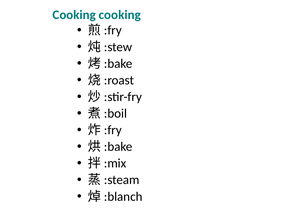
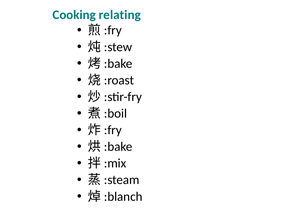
Cooking cooking: cooking -> relating
